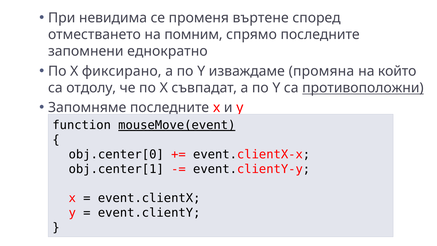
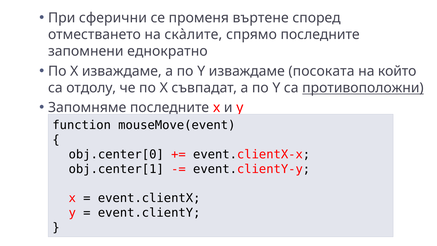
невидима: невидима -> сферични
помним: помним -> скàлите
X фиксирано: фиксирано -> изваждаме
промяна: промяна -> посоката
mouseMove(event underline: present -> none
